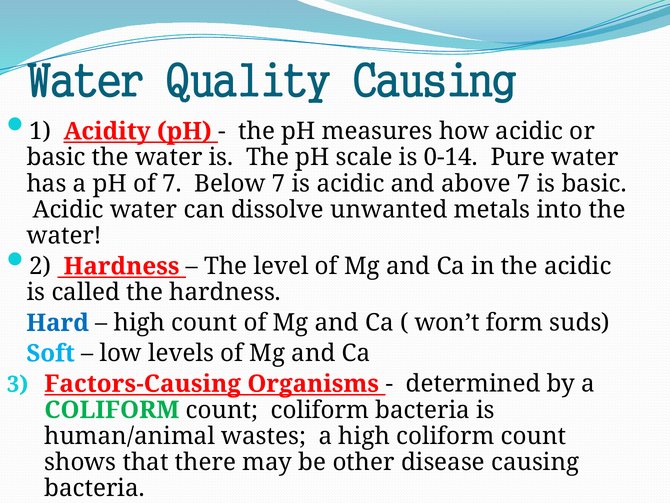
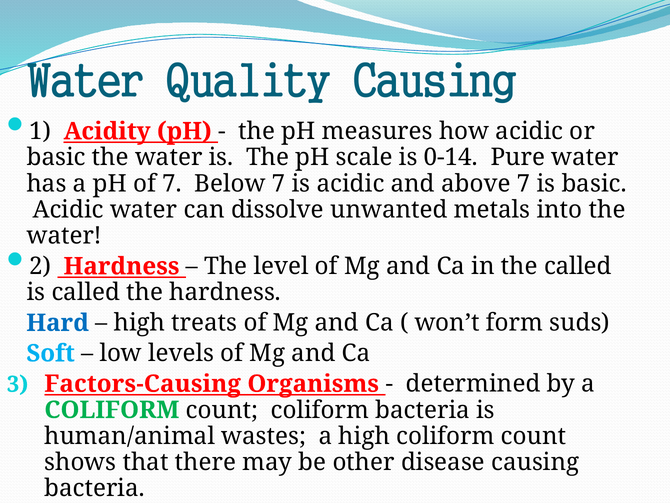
the acidic: acidic -> called
high count: count -> treats
